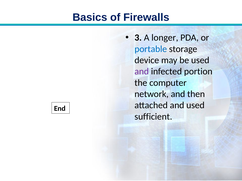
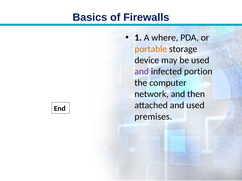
3: 3 -> 1
longer: longer -> where
portable colour: blue -> orange
sufficient: sufficient -> premises
